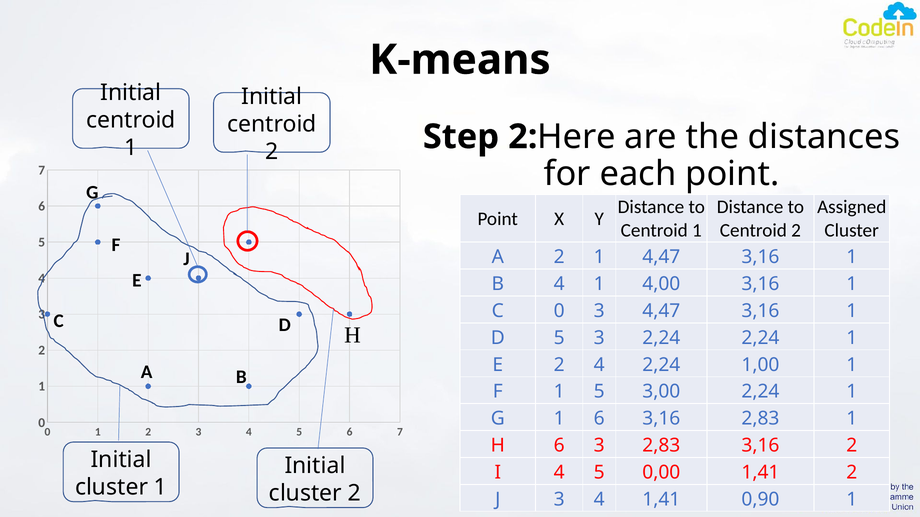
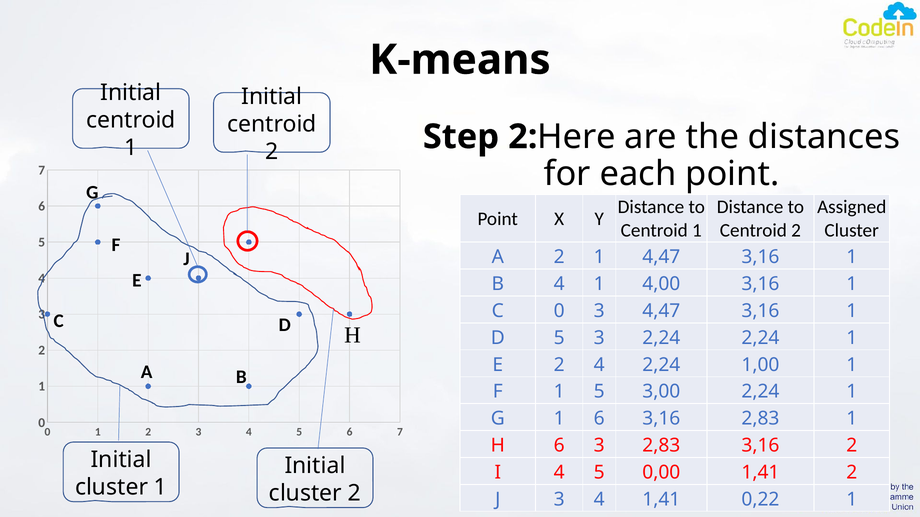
0,90: 0,90 -> 0,22
